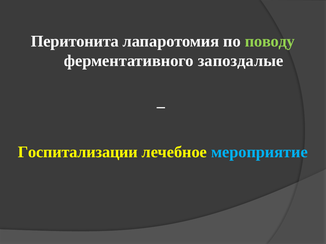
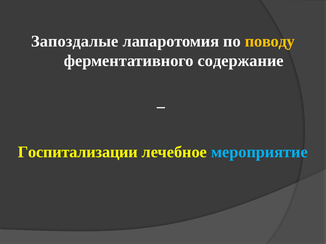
Перитонита: Перитонита -> Запоздалые
поводу colour: light green -> yellow
запоздалые: запоздалые -> содержание
